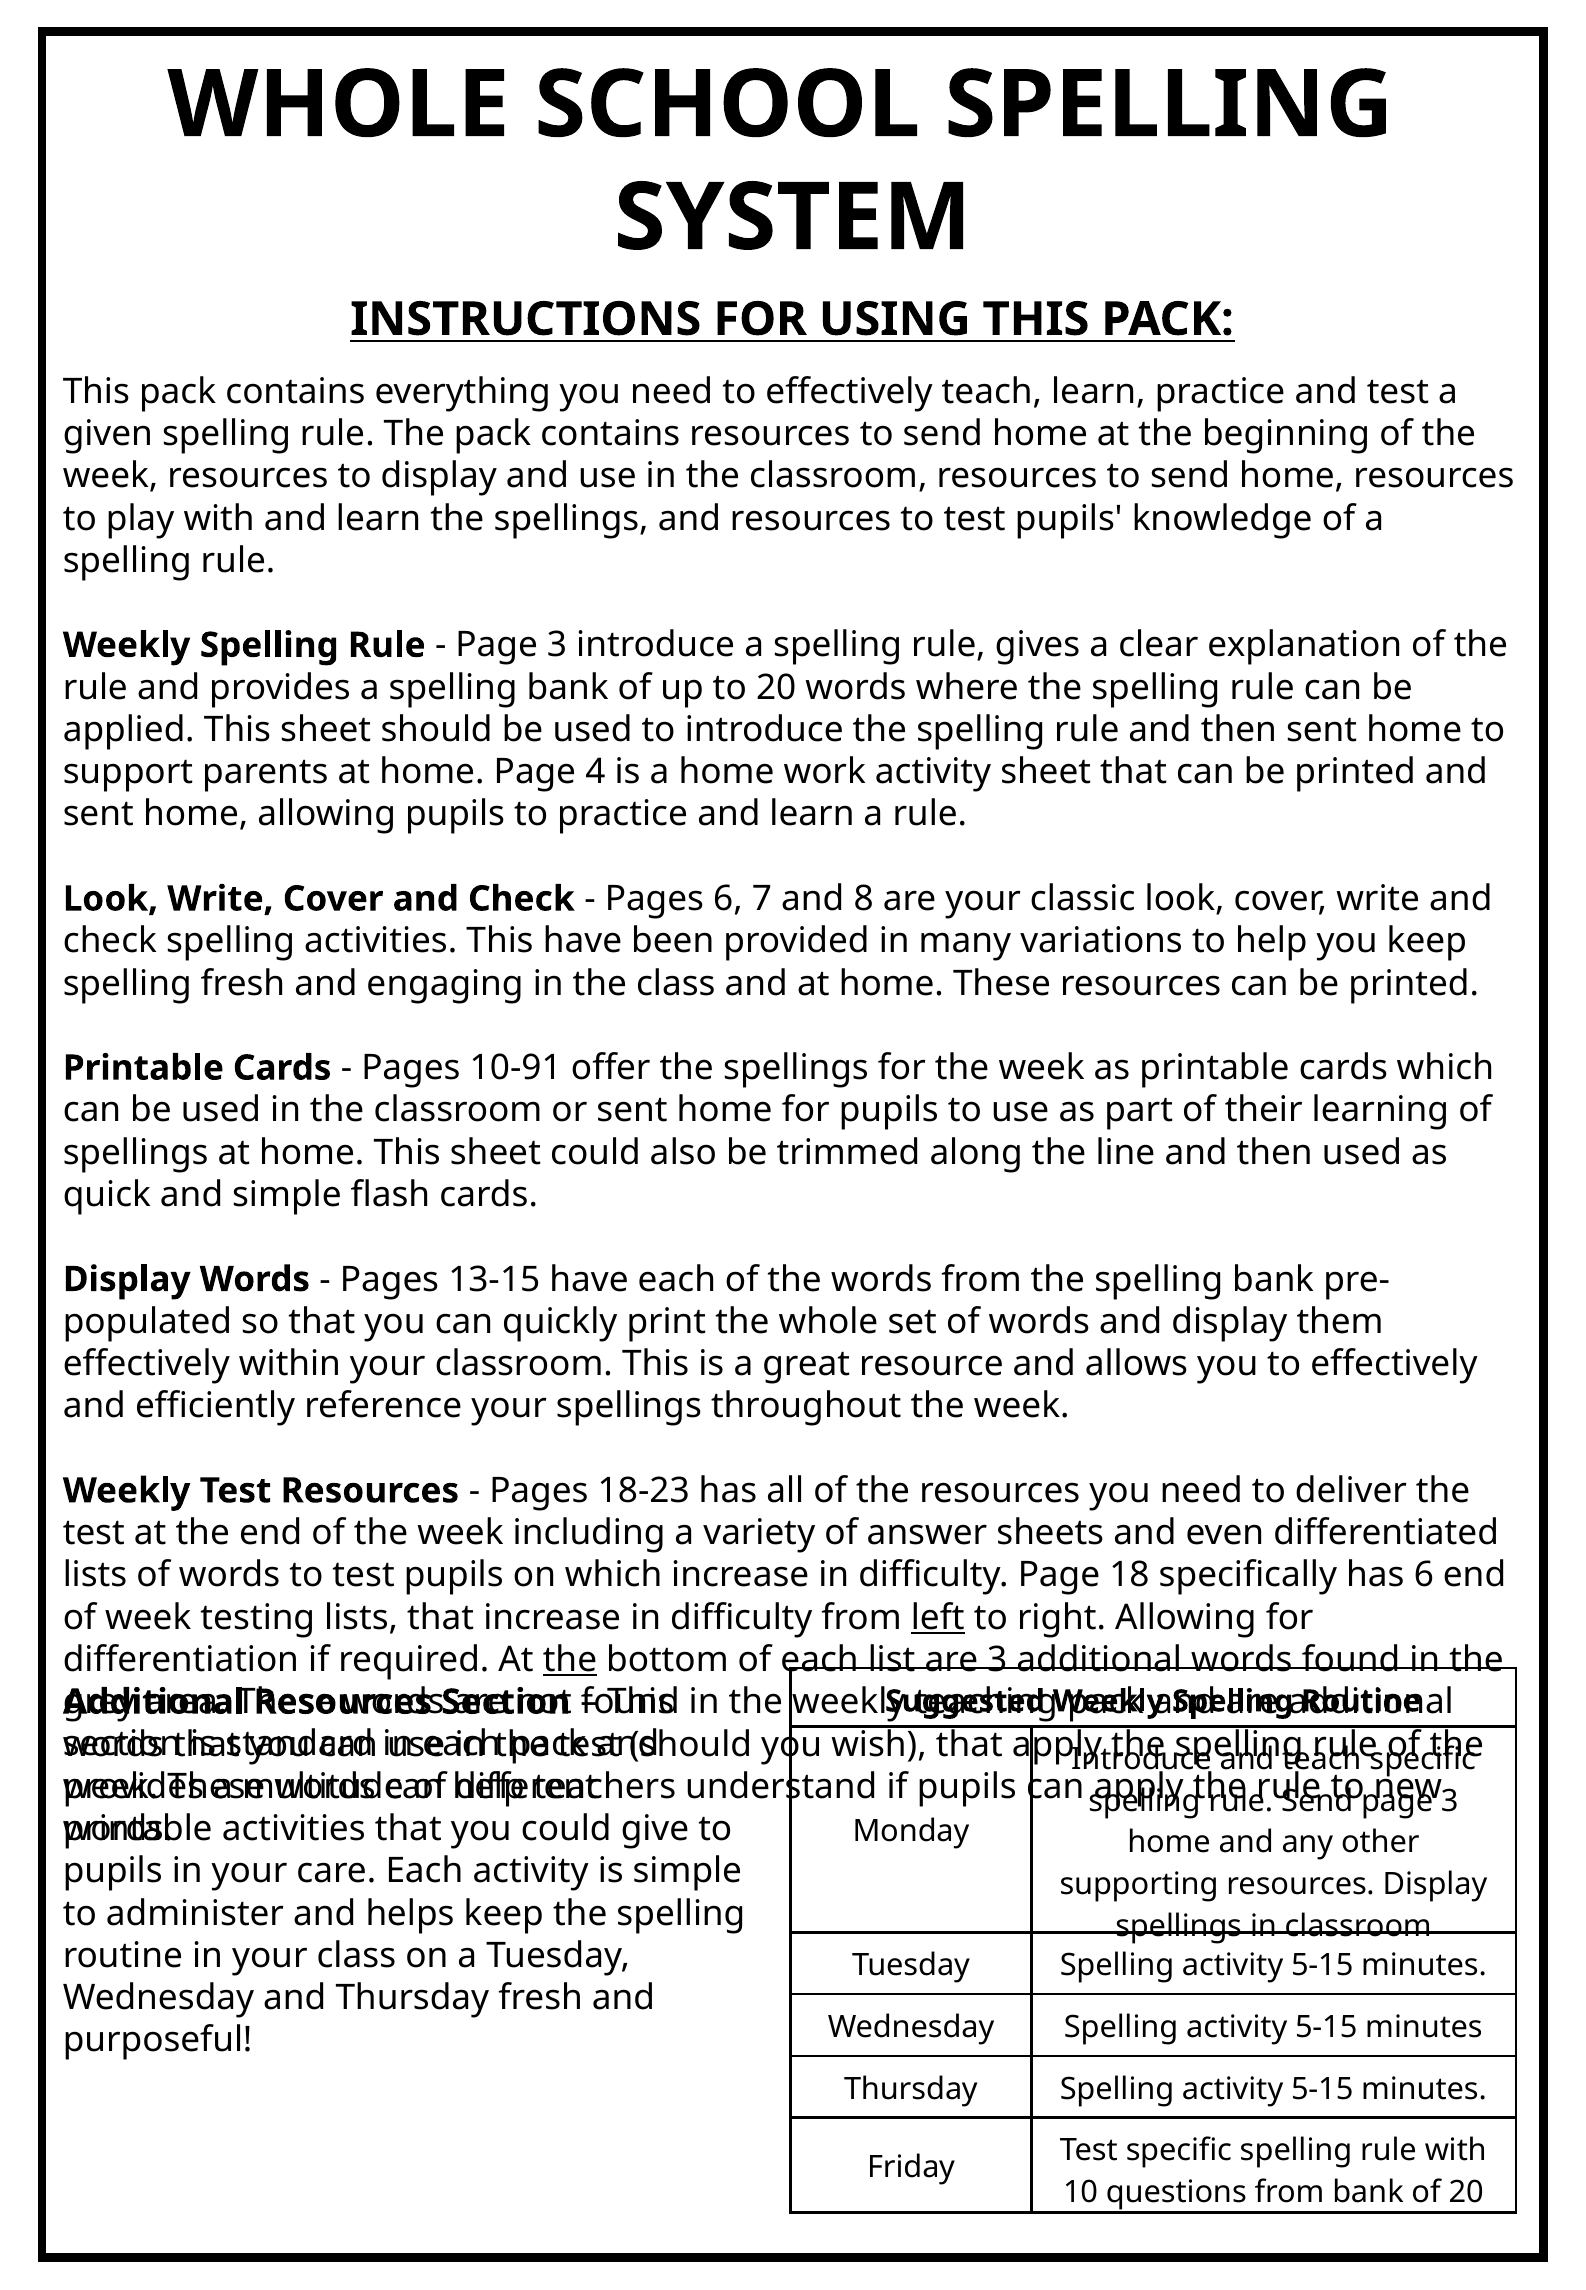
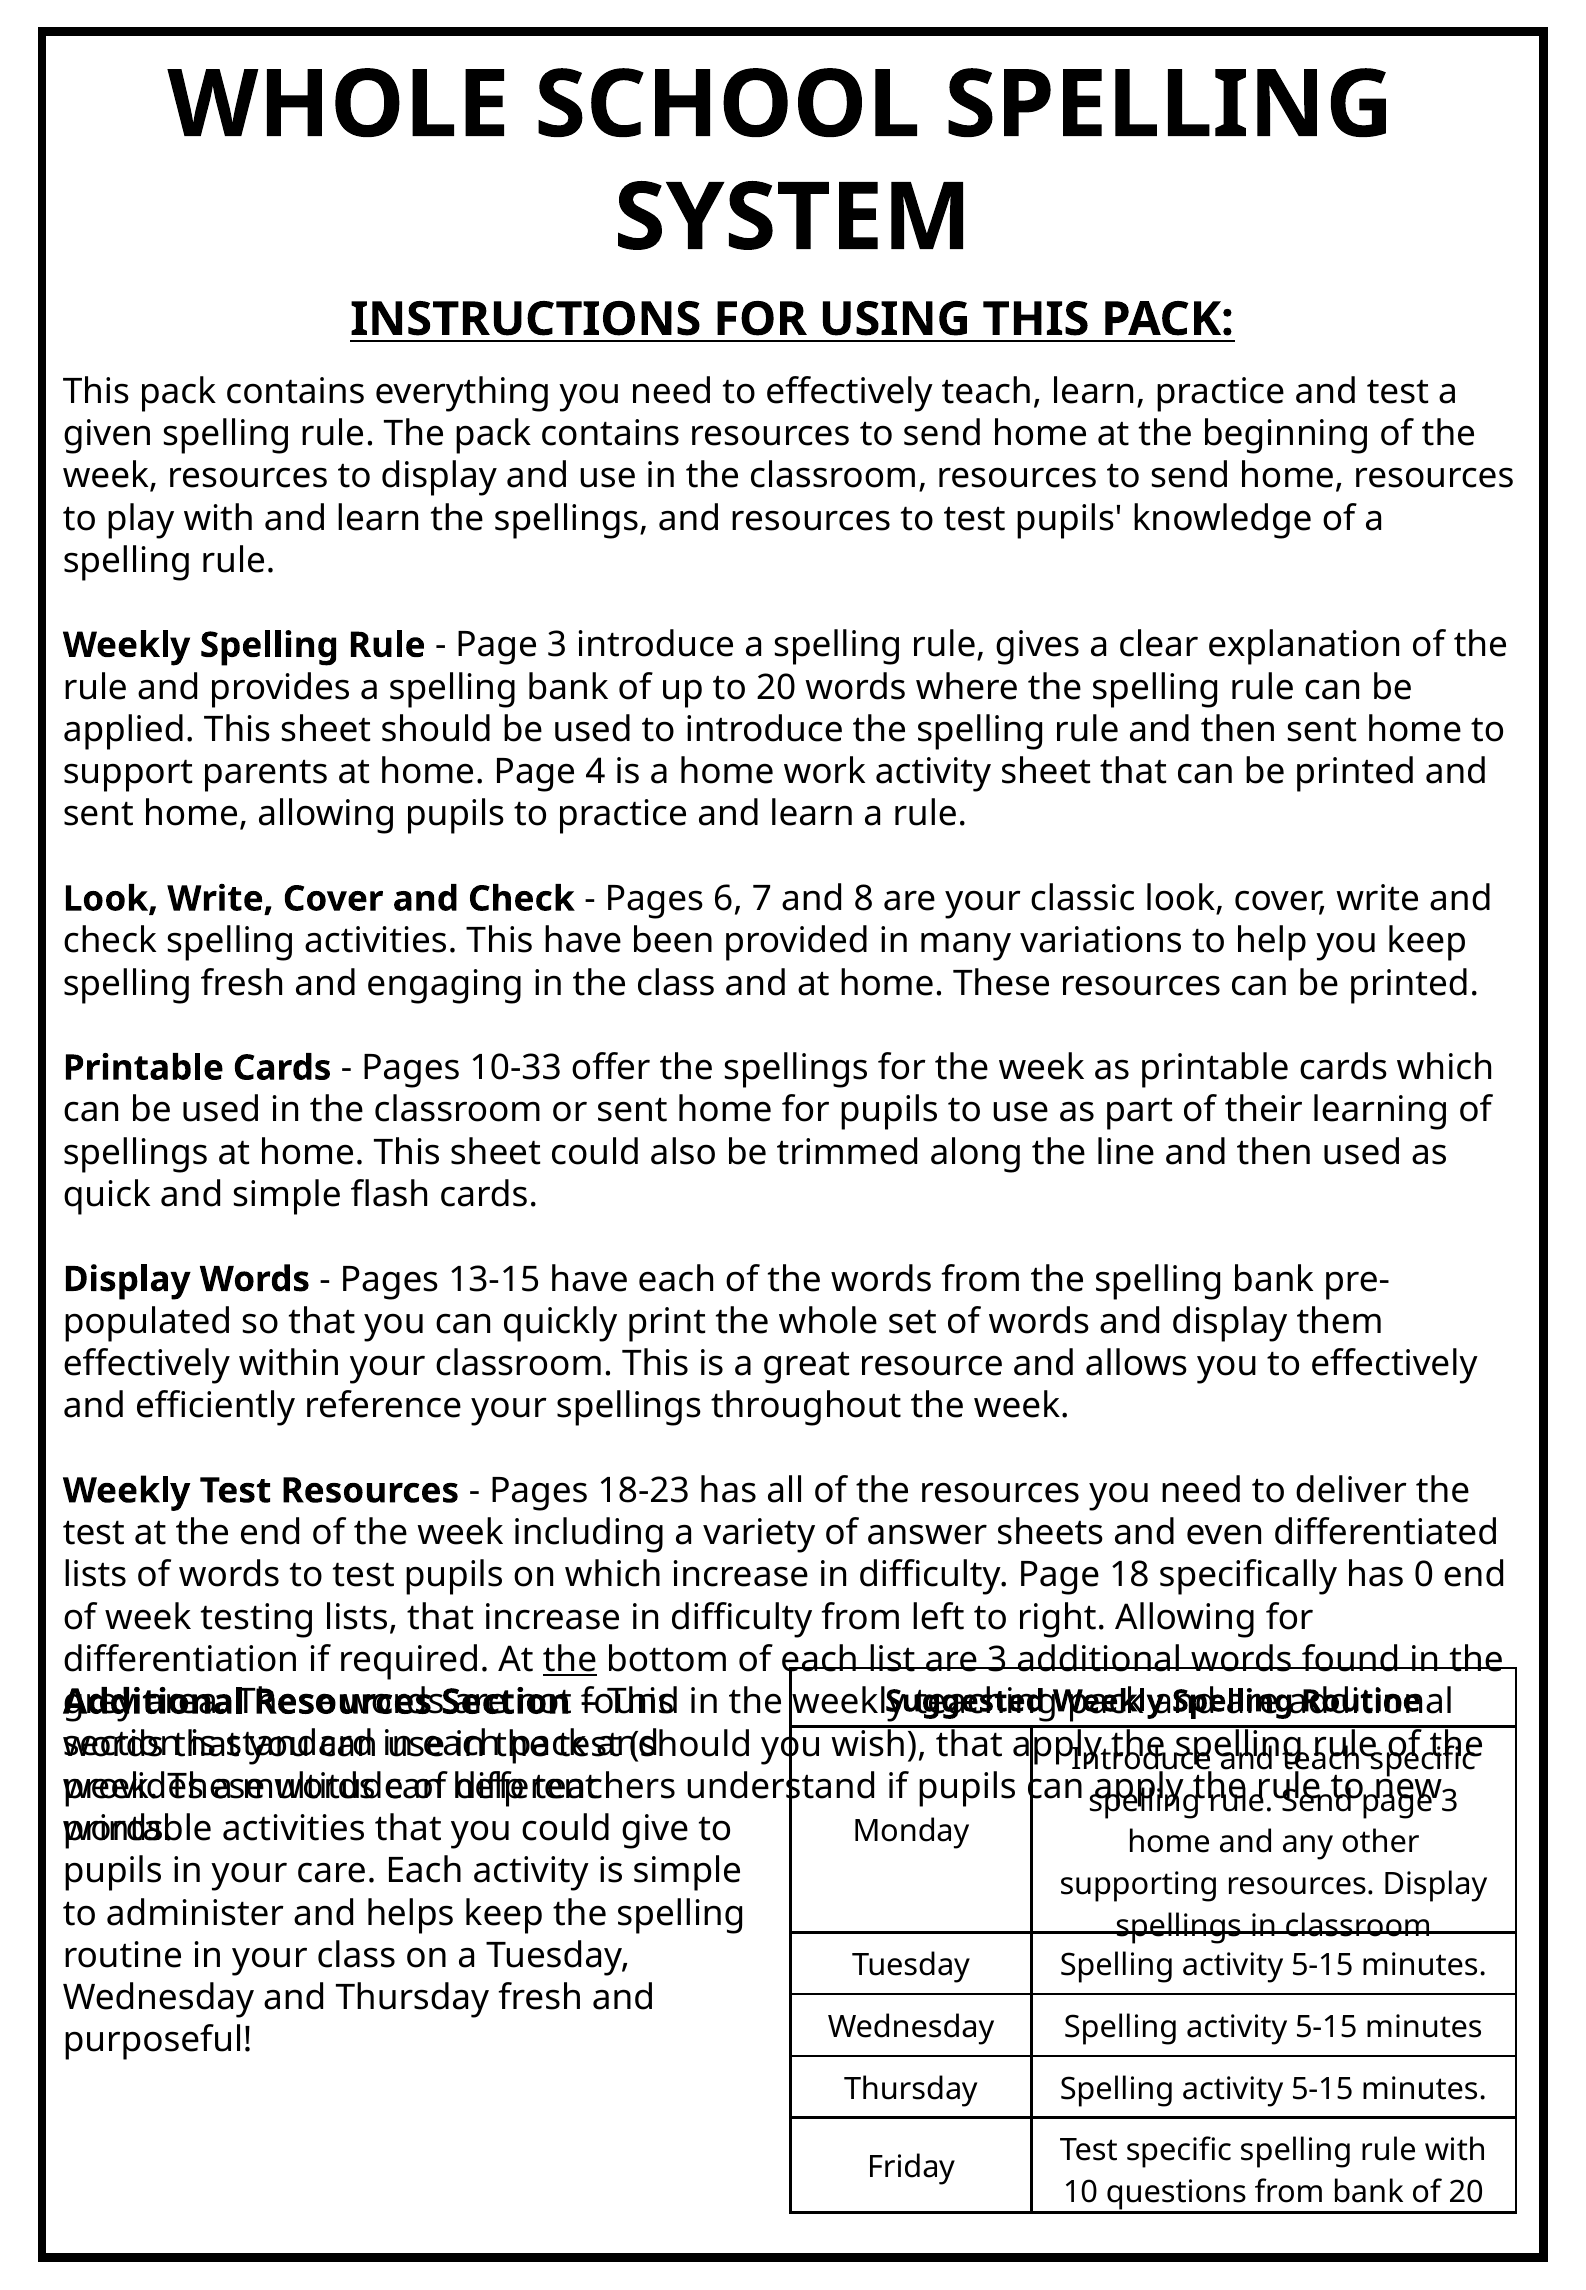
10-91: 10-91 -> 10-33
has 6: 6 -> 0
left underline: present -> none
